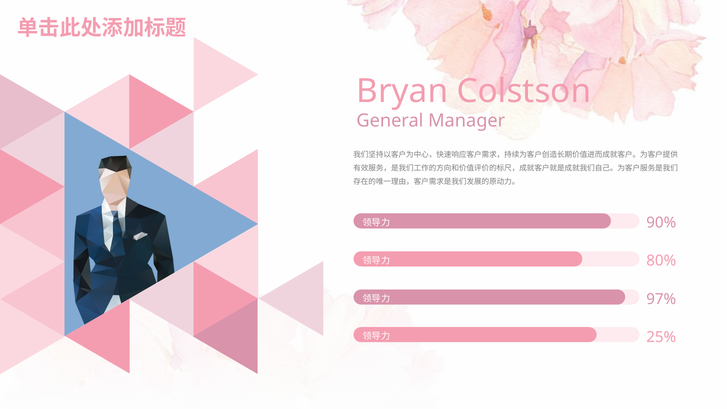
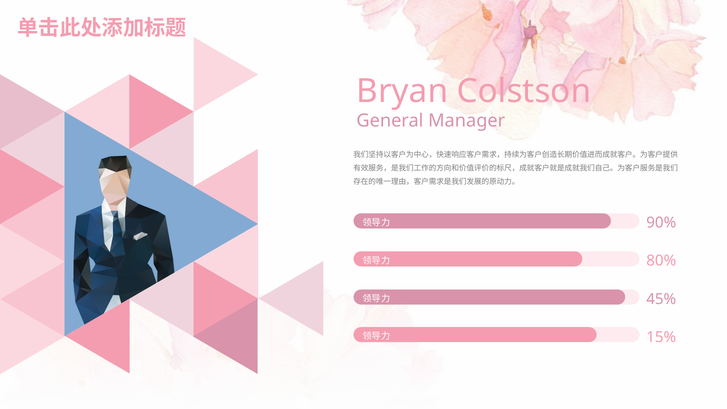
97%: 97% -> 45%
25%: 25% -> 15%
